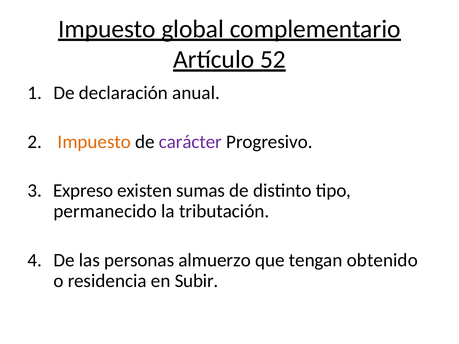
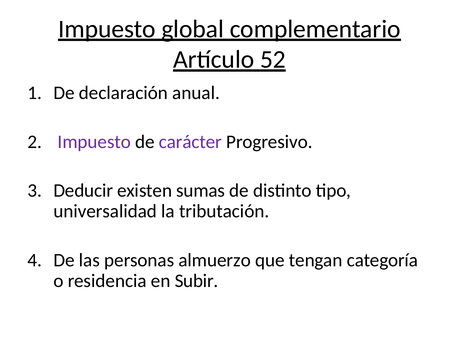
Impuesto at (94, 142) colour: orange -> purple
Expreso: Expreso -> Deducir
permanecido: permanecido -> universalidad
obtenido: obtenido -> categoría
